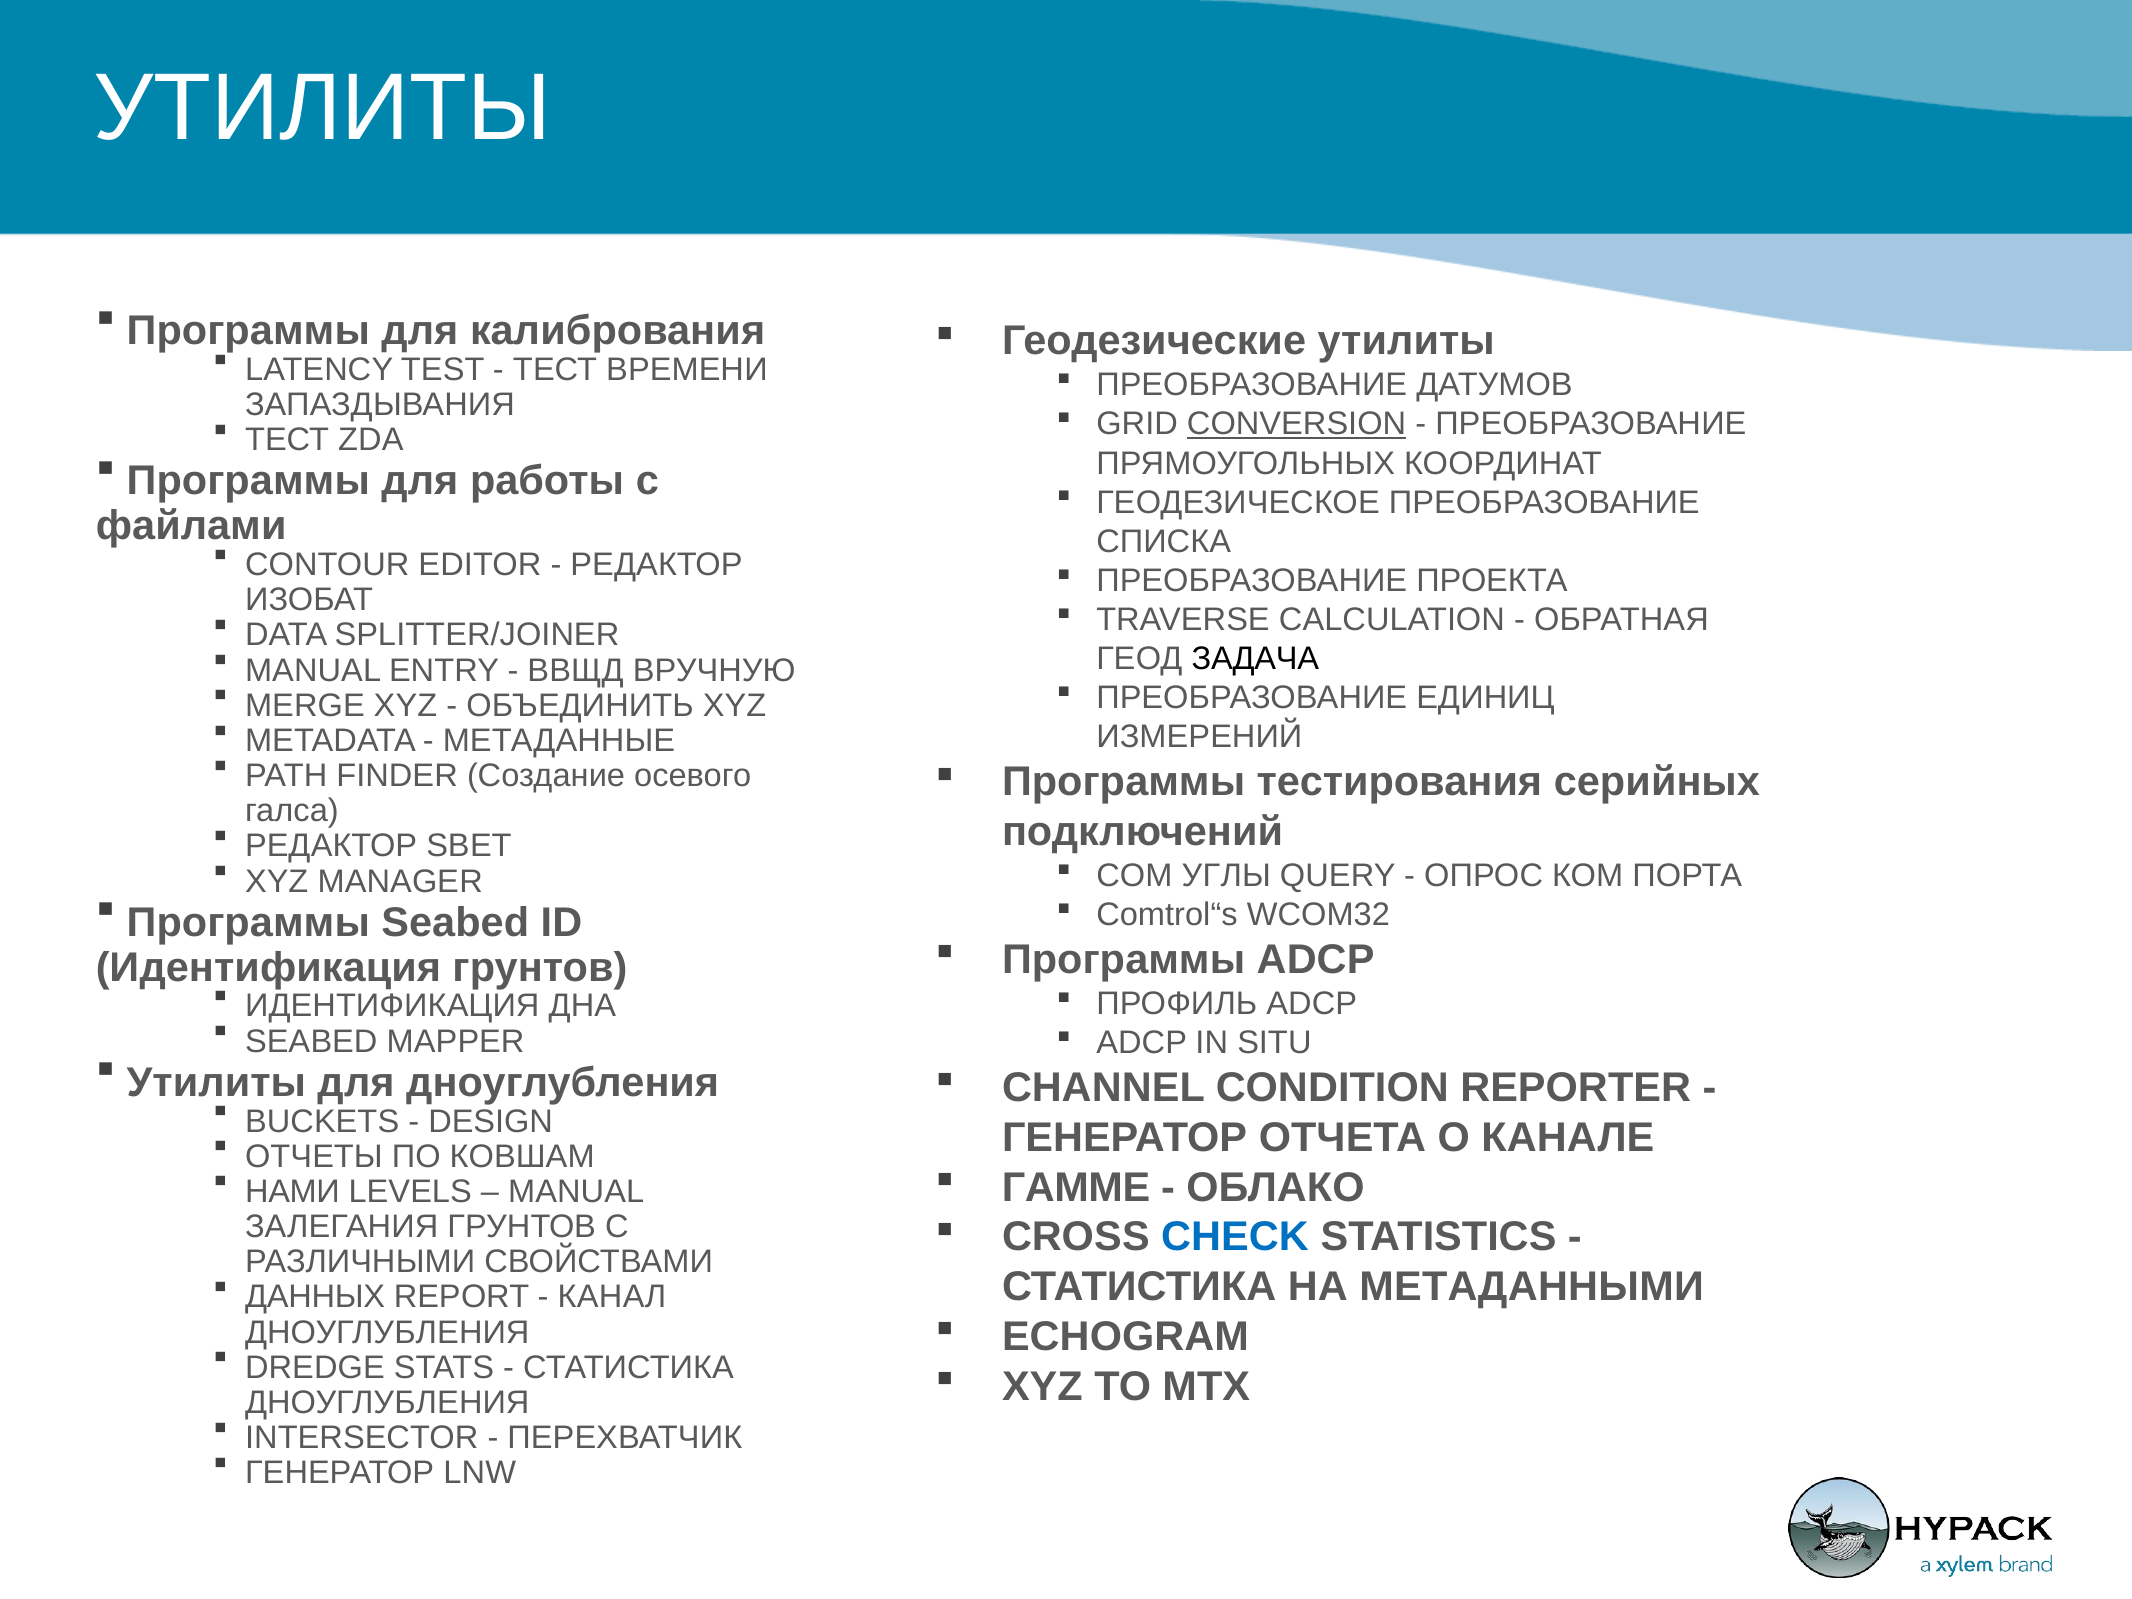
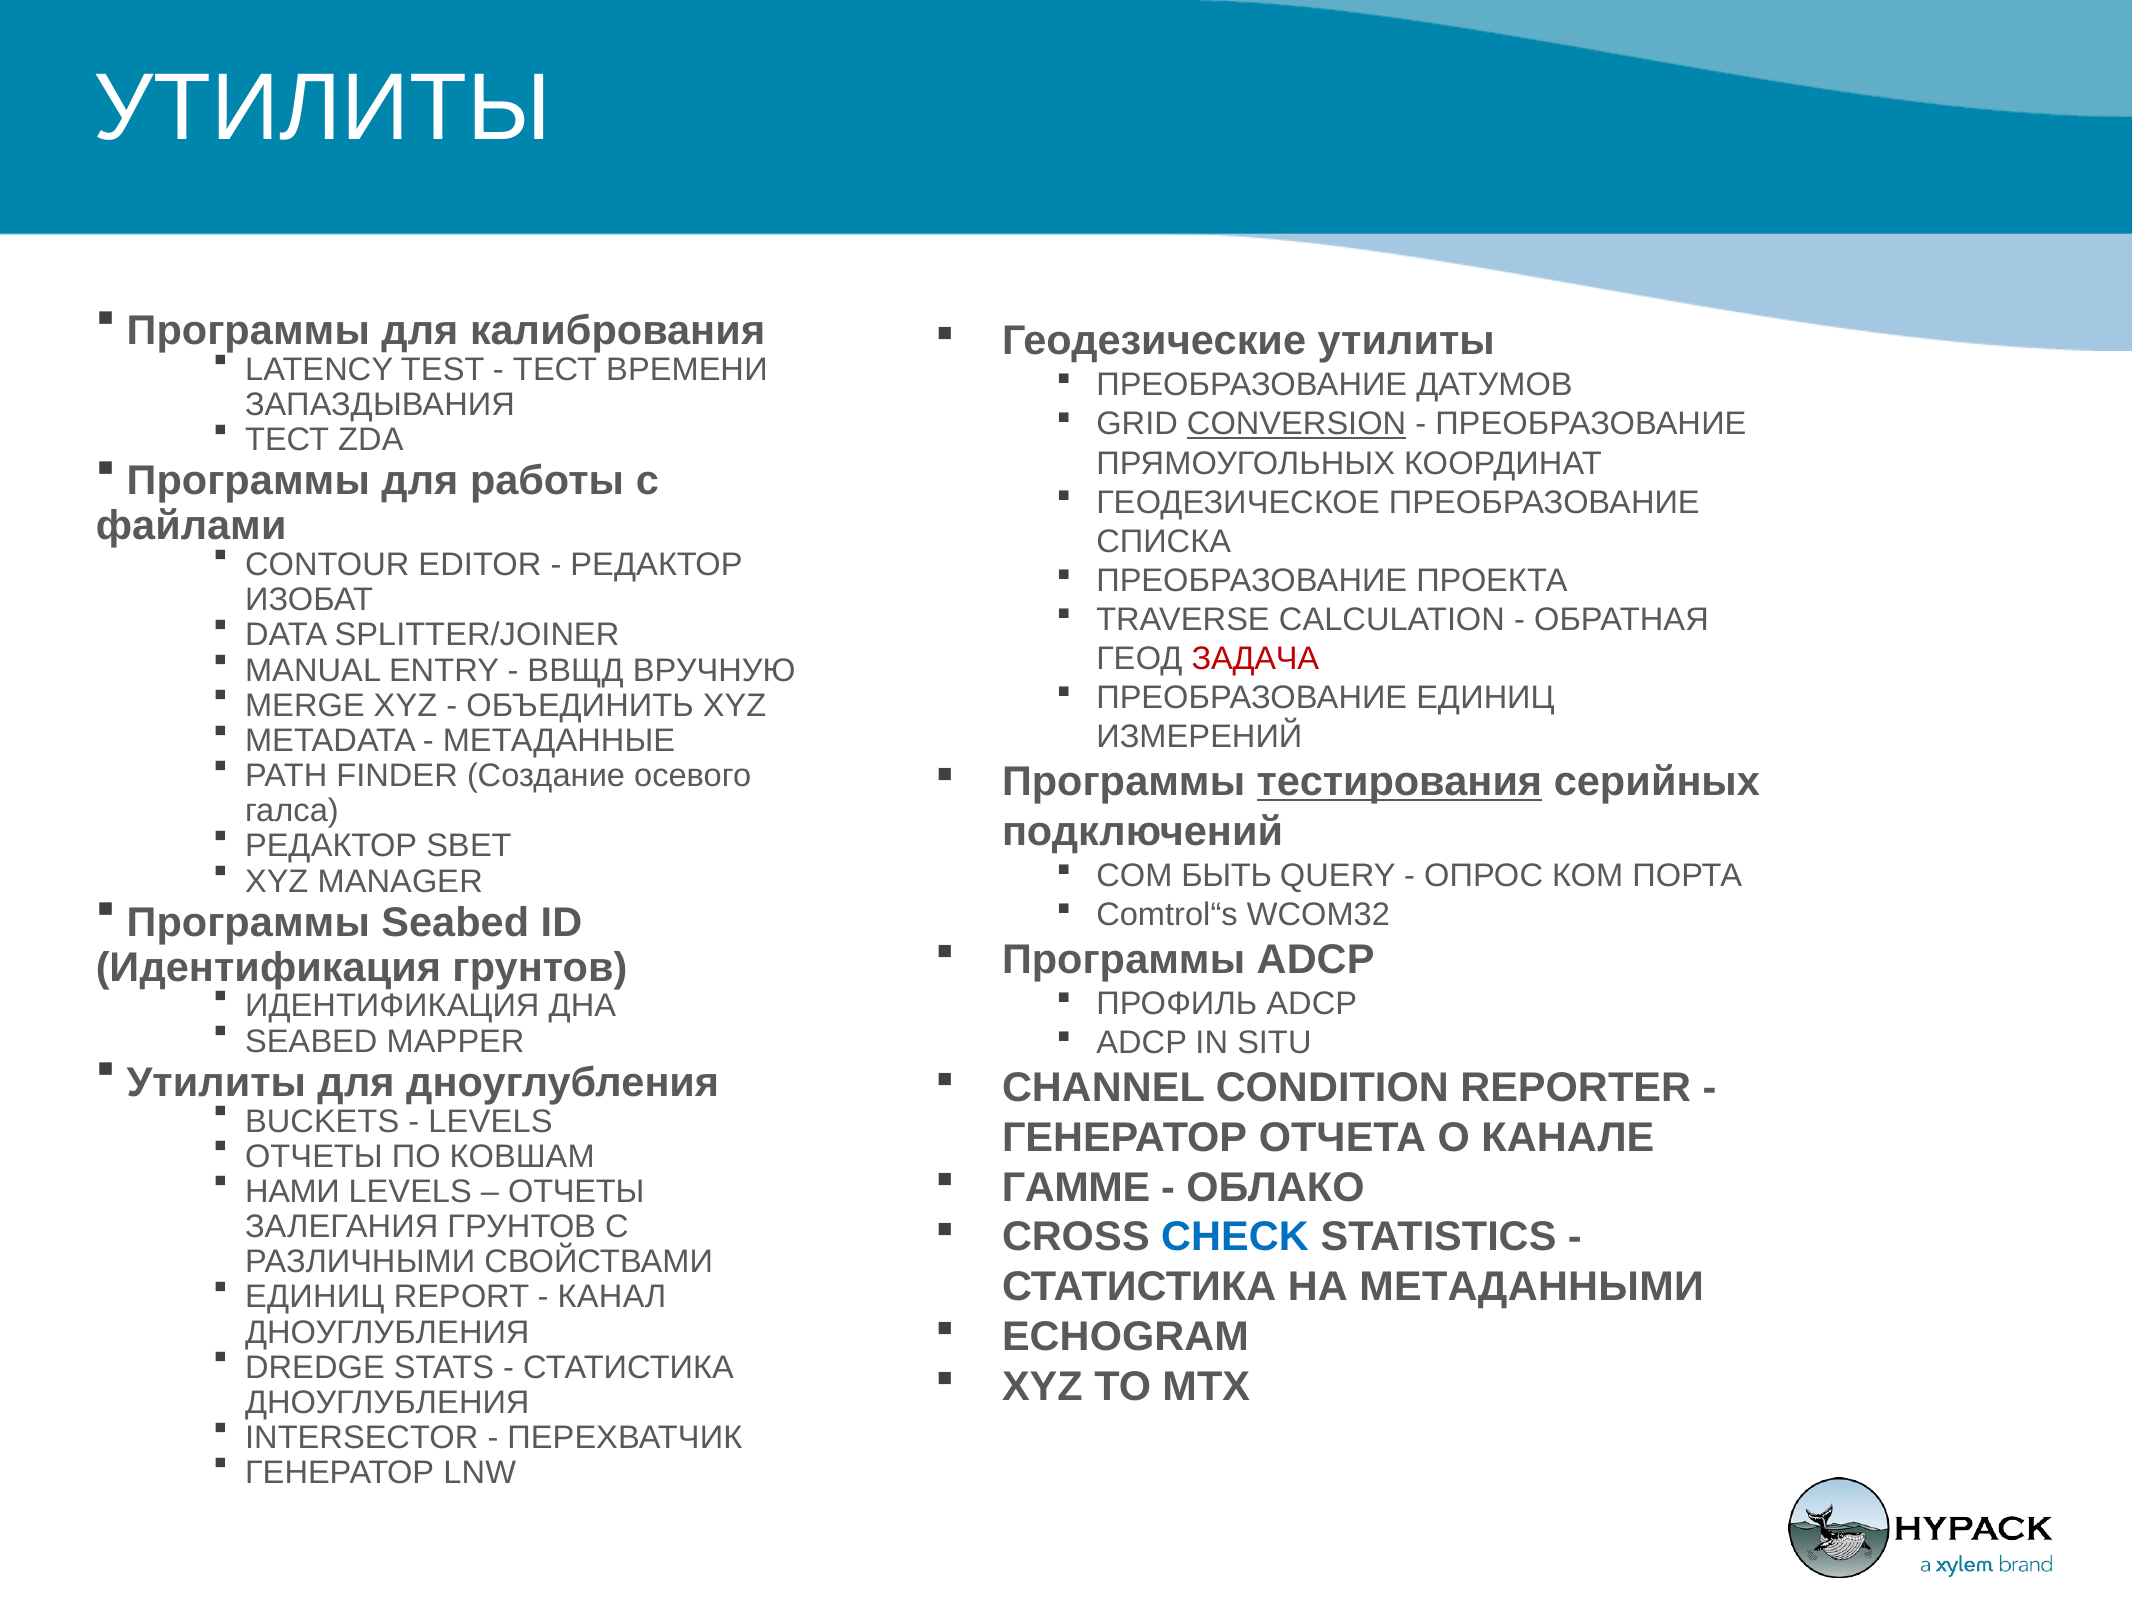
ЗАДАЧА colour: black -> red
тестирования underline: none -> present
УГЛЫ: УГЛЫ -> БЫТЬ
DESIGN at (491, 1121): DESIGN -> LEVELS
MANUAL at (576, 1192): MANUAL -> ОТЧЕТЫ
ДАННЫХ at (315, 1297): ДАННЫХ -> ЕДИНИЦ
